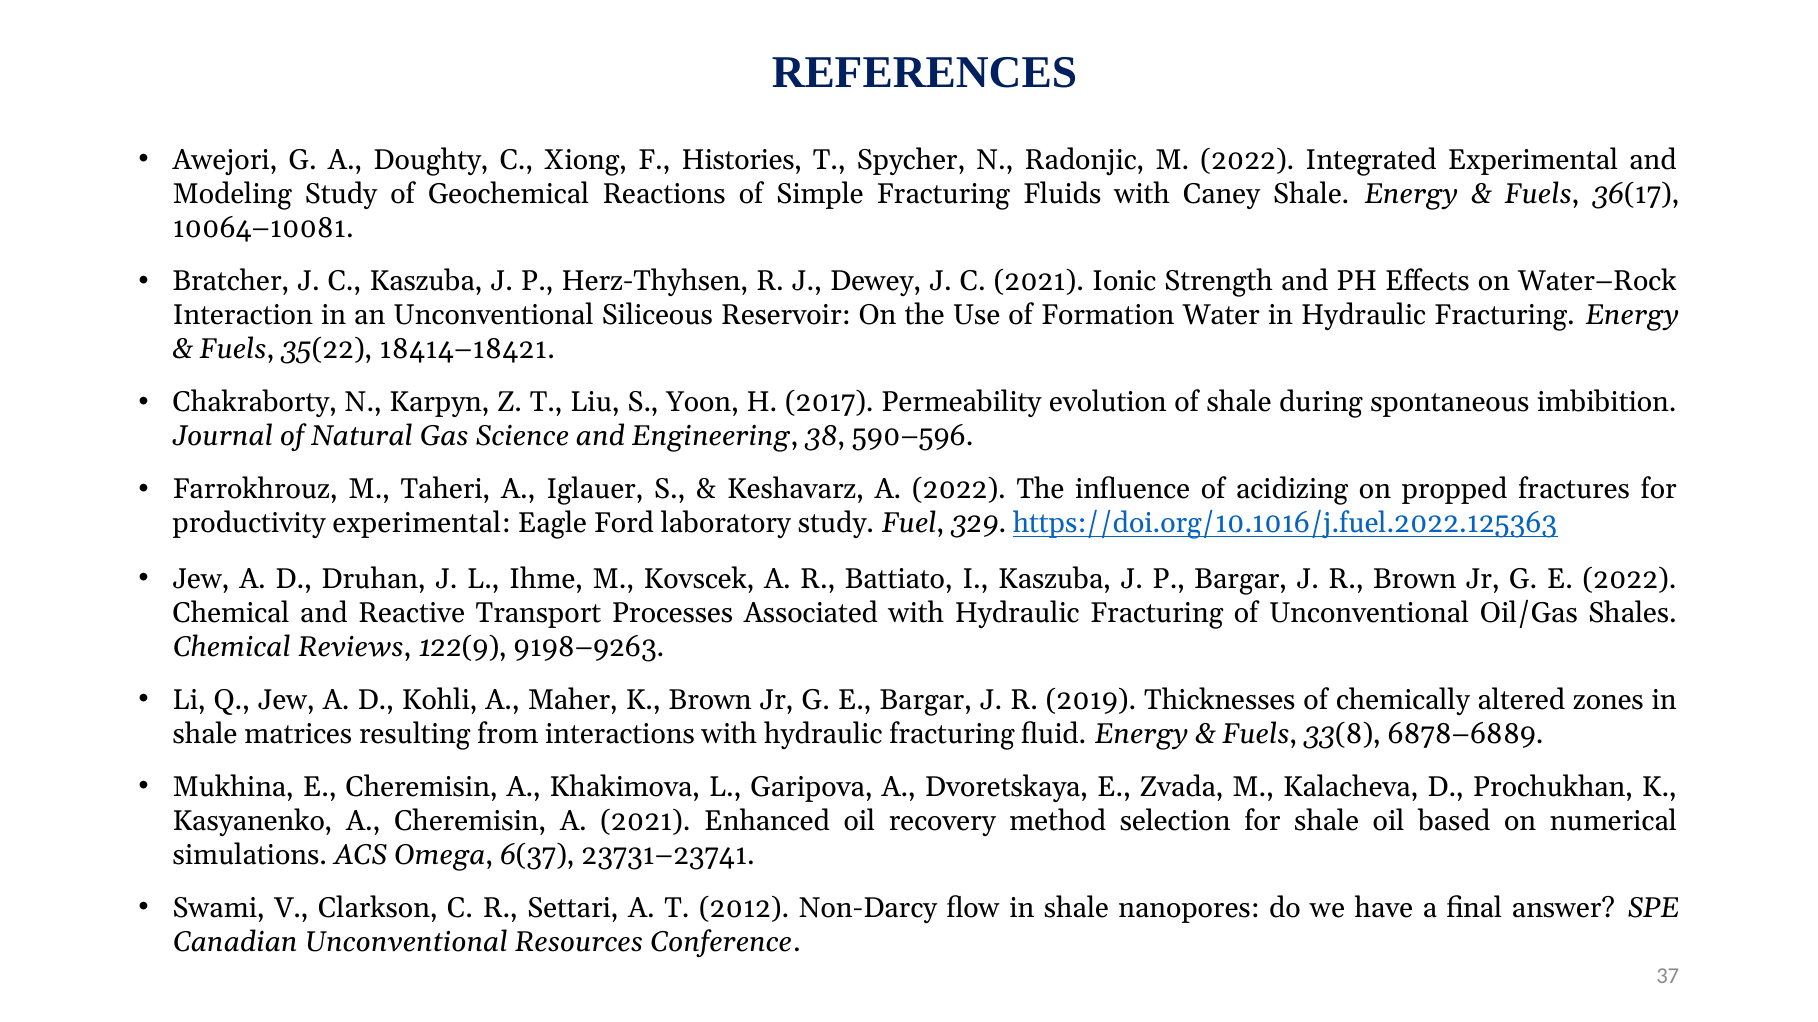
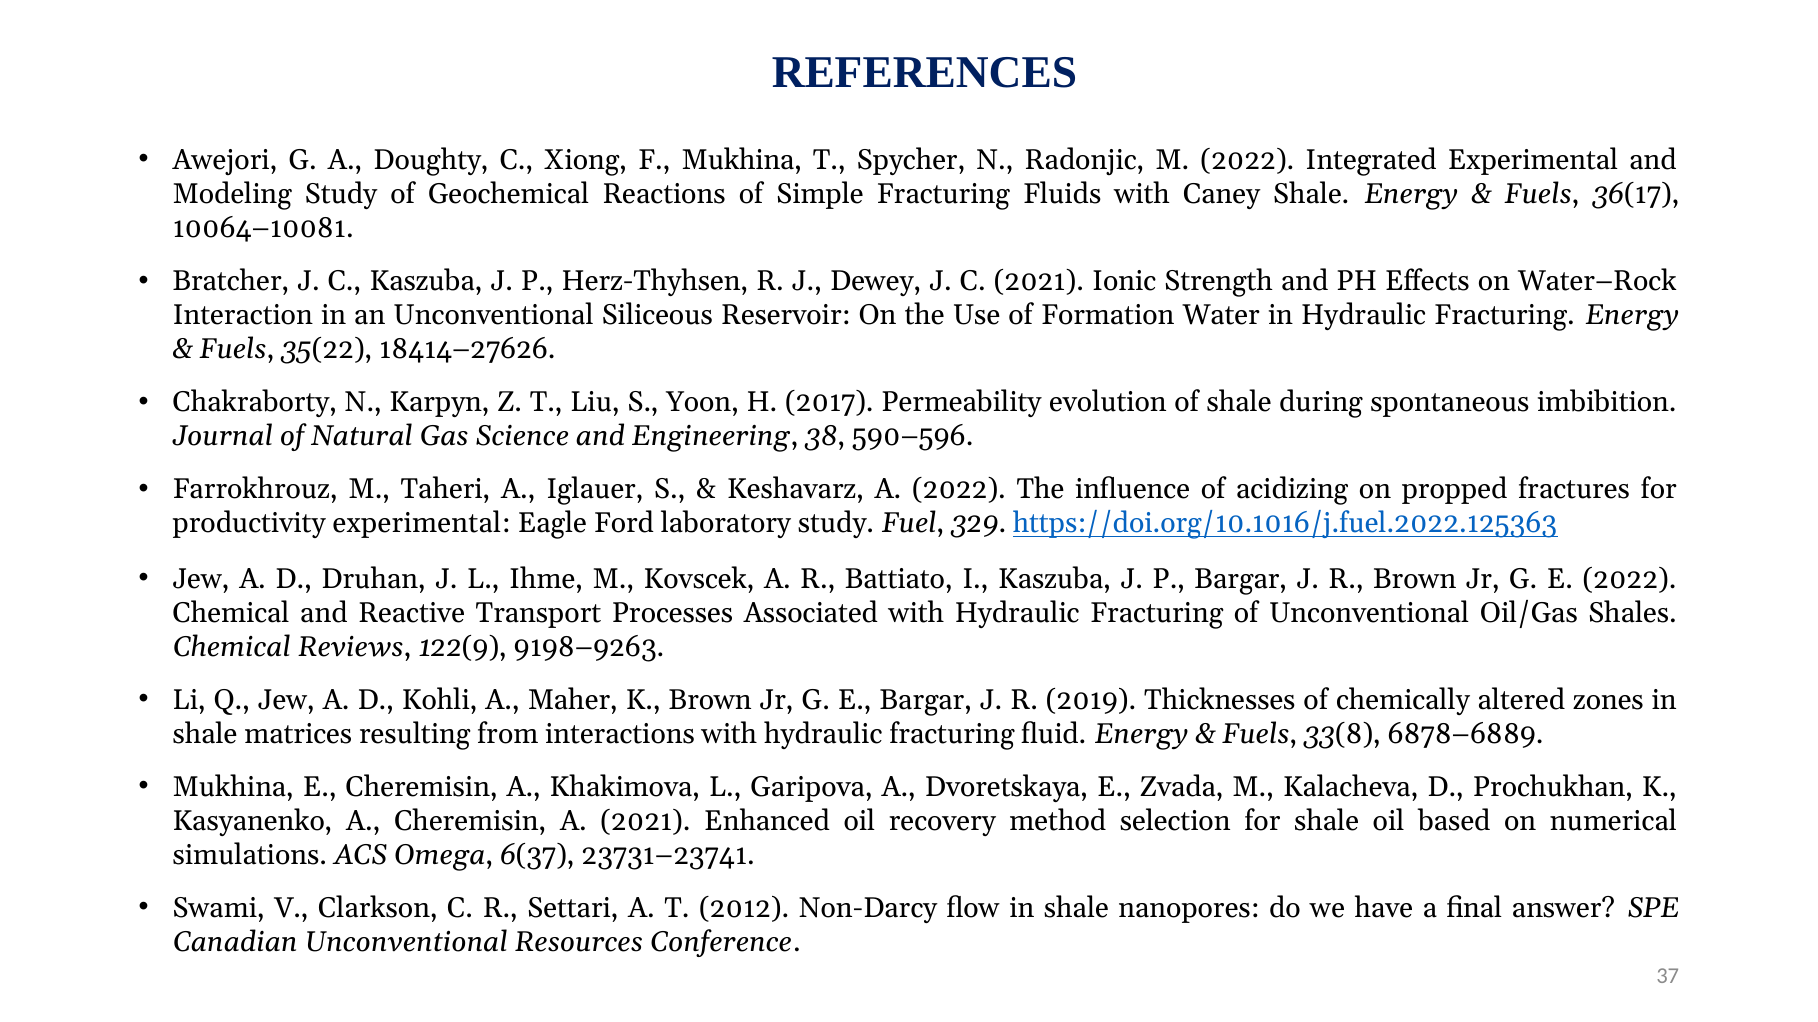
F Histories: Histories -> Mukhina
18414–18421: 18414–18421 -> 18414–27626
